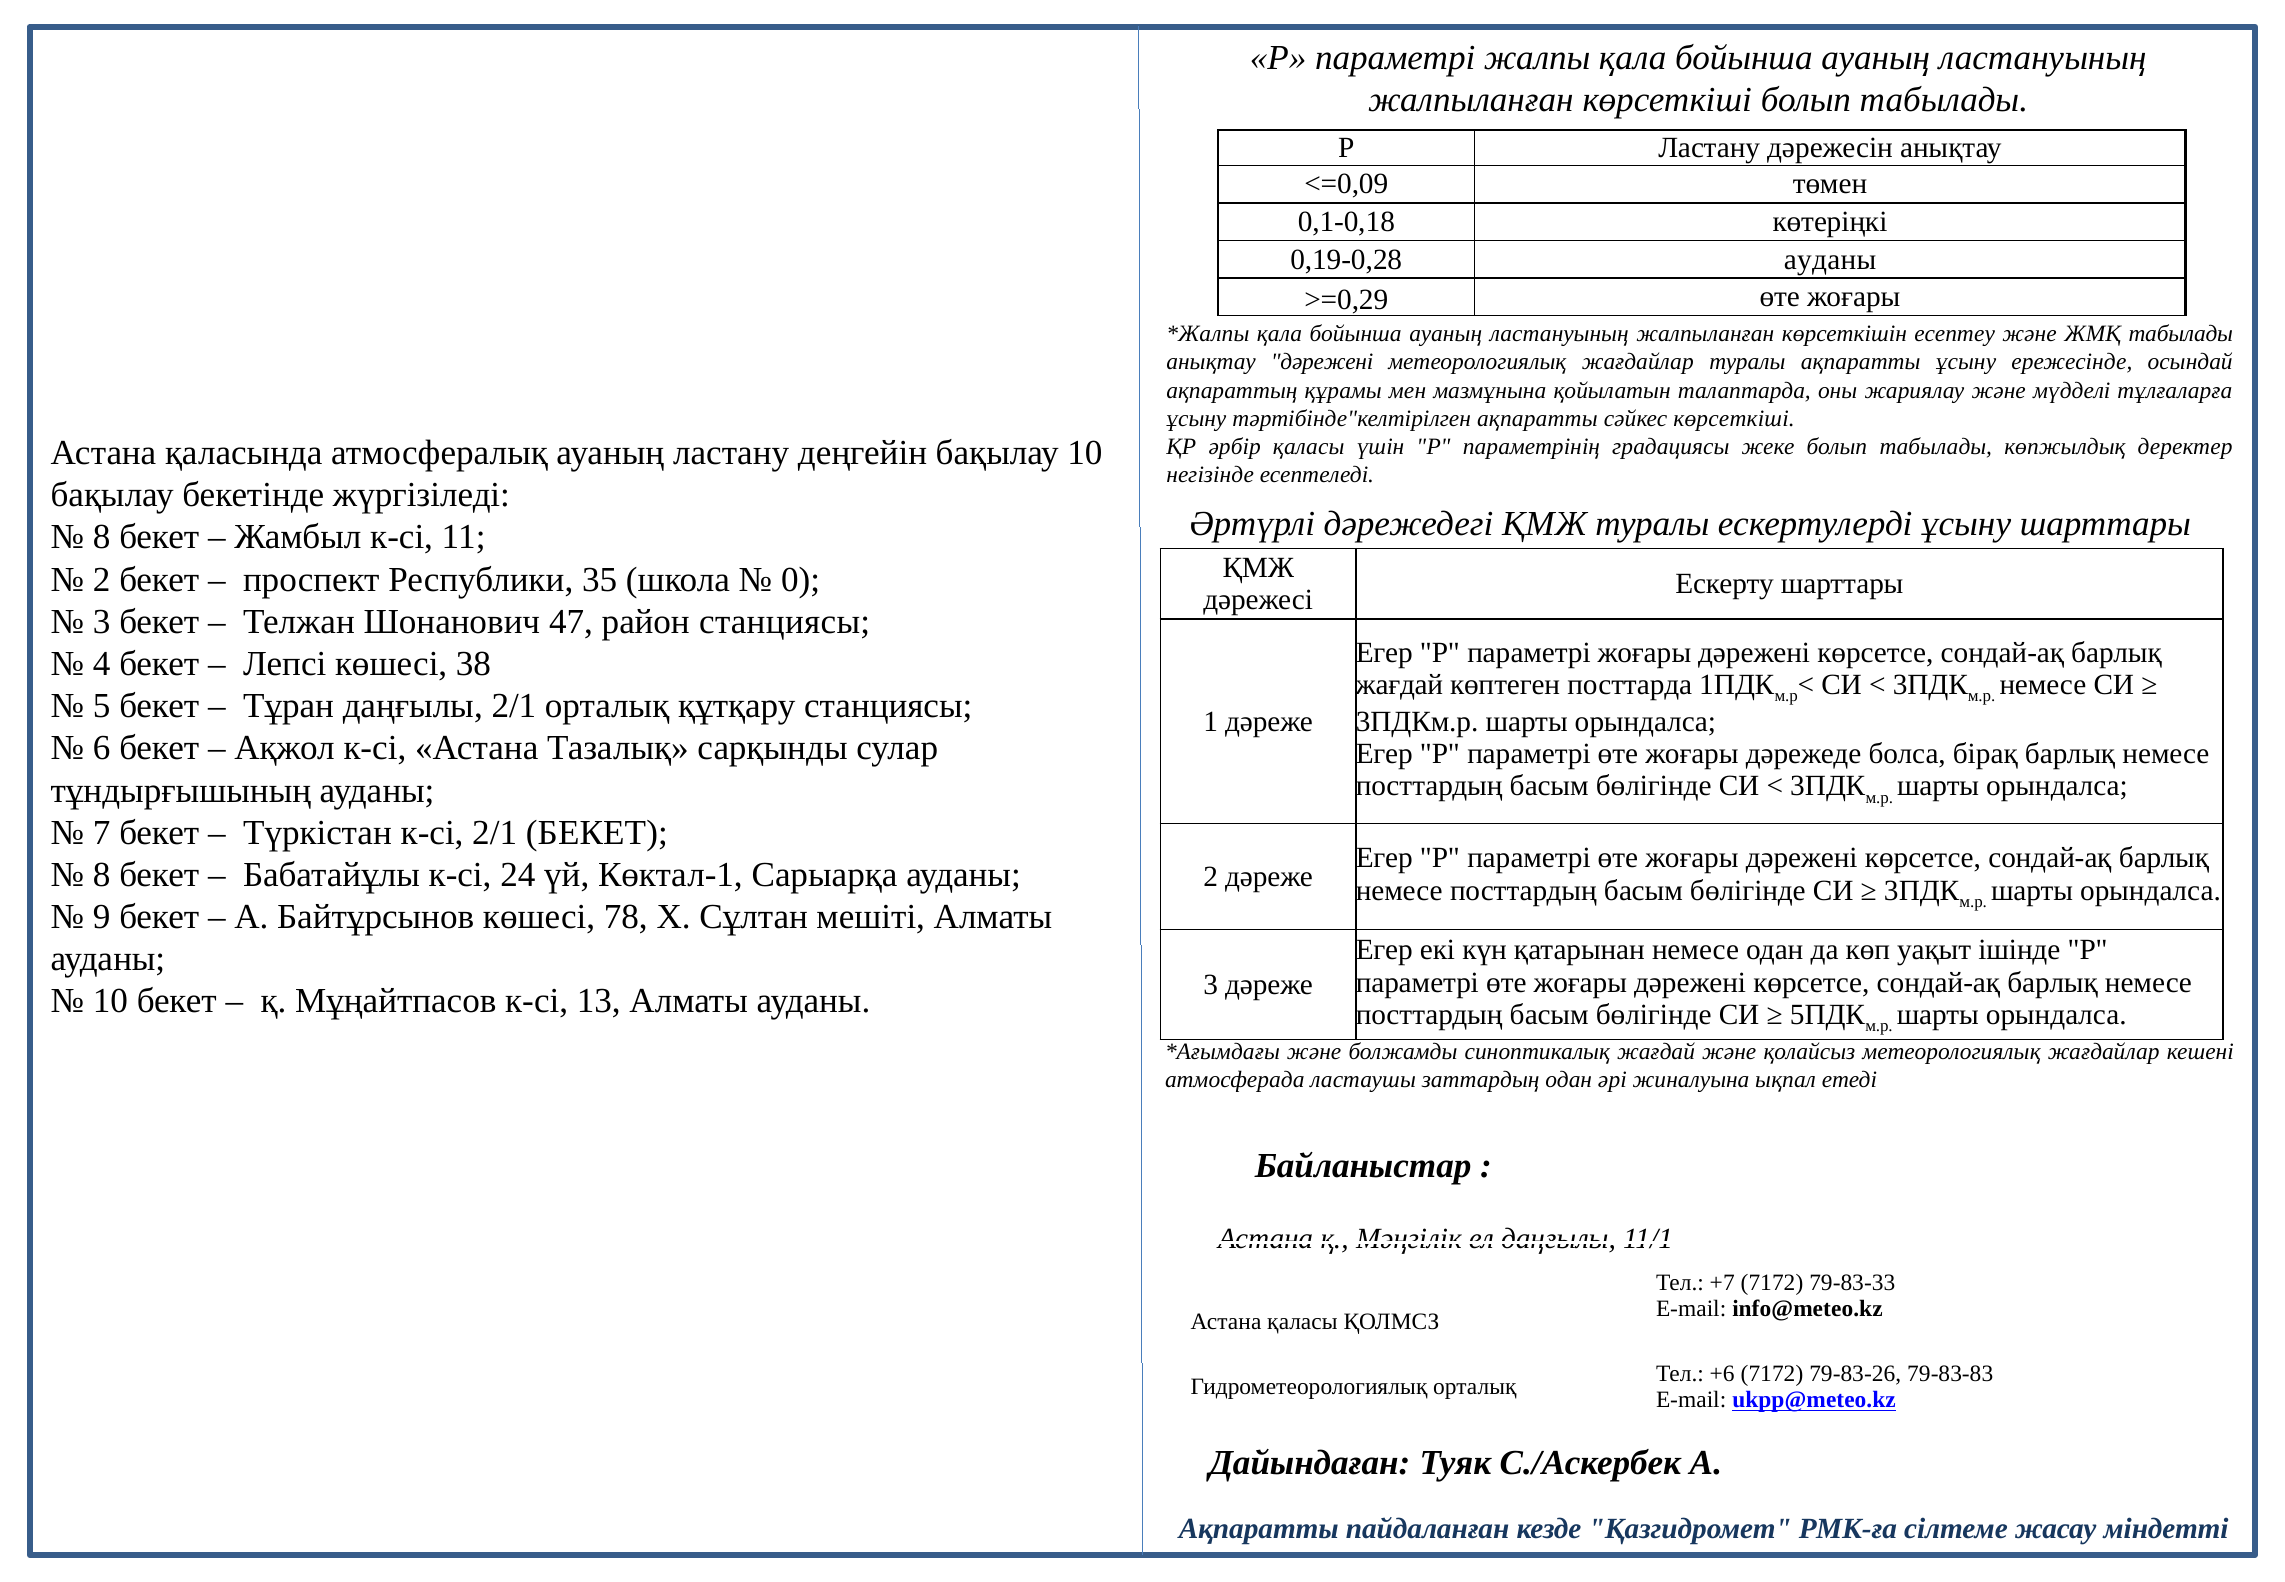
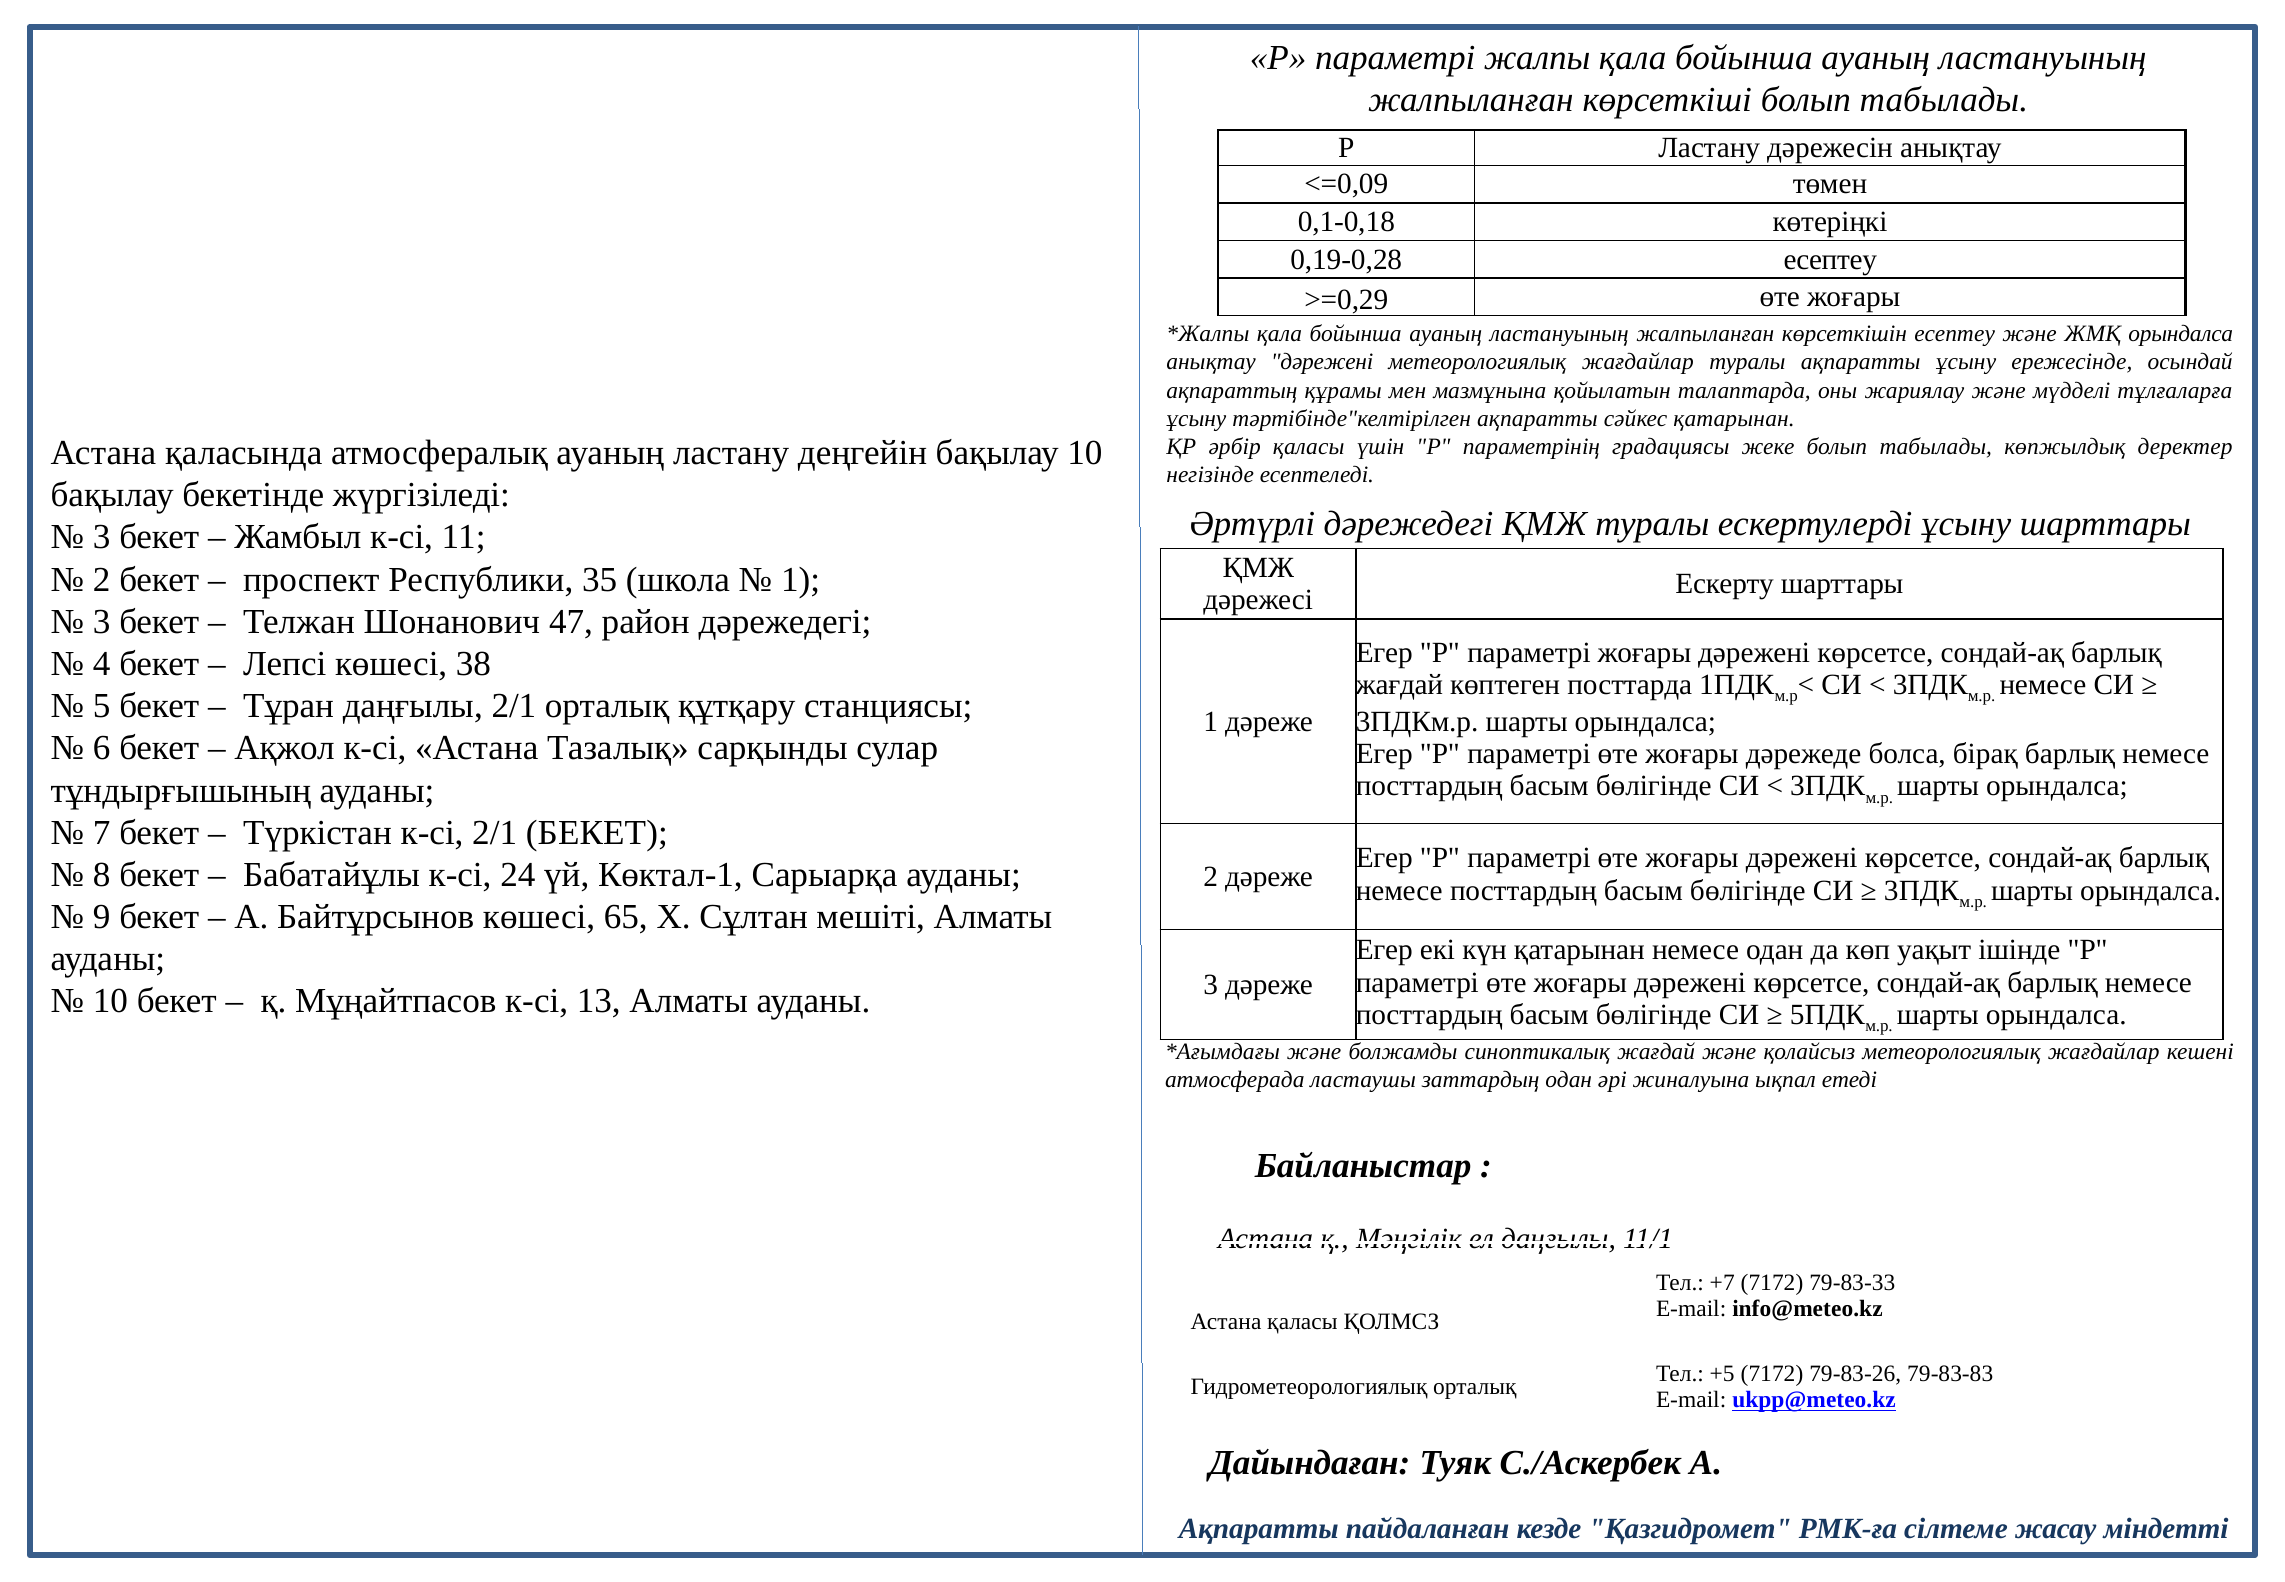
0,19-0,28 ауданы: ауданы -> есептеу
ЖМҚ табылады: табылады -> орындалса
сәйкес көрсеткіші: көрсеткіші -> қатарынан
8 at (102, 537): 8 -> 3
0 at (801, 579): 0 -> 1
район станциясы: станциясы -> дәрежедегі
78: 78 -> 65
+6: +6 -> +5
